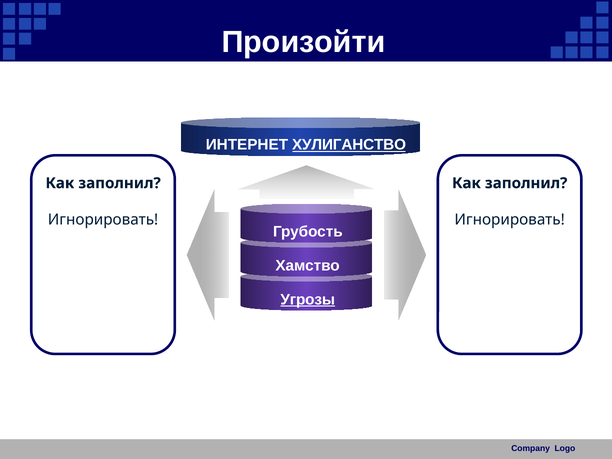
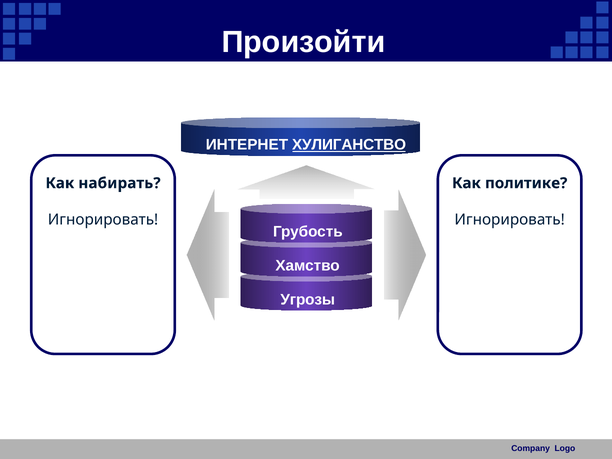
заполнил at (120, 183): заполнил -> набирать
заполнил at (526, 183): заполнил -> политике
Угрозы underline: present -> none
